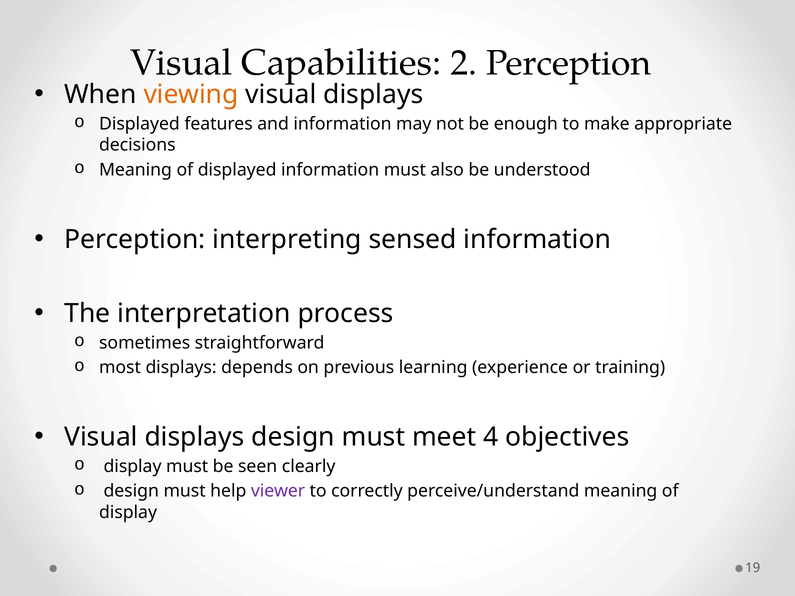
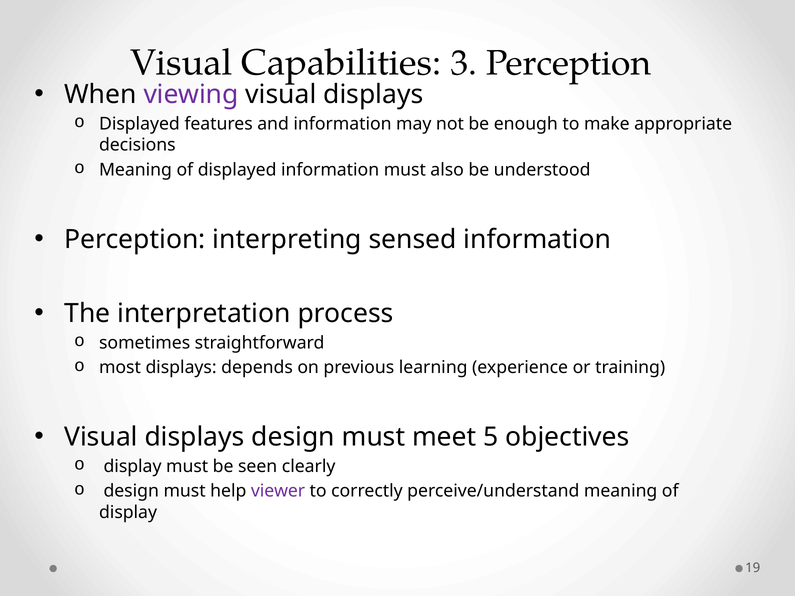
2: 2 -> 3
viewing colour: orange -> purple
4: 4 -> 5
